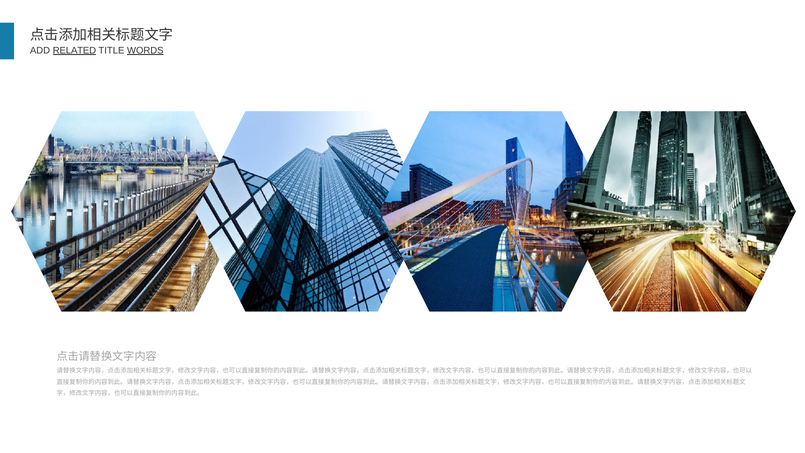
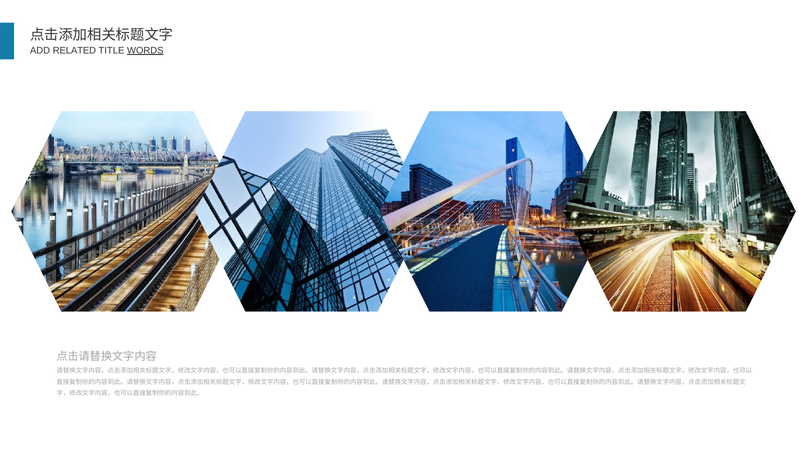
RELATED underline: present -> none
